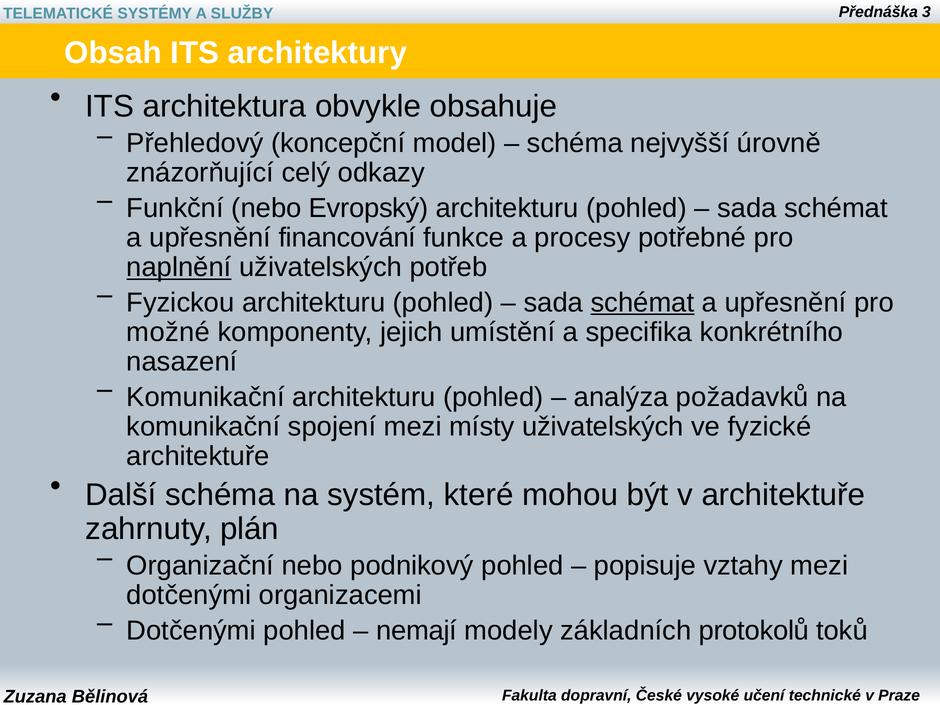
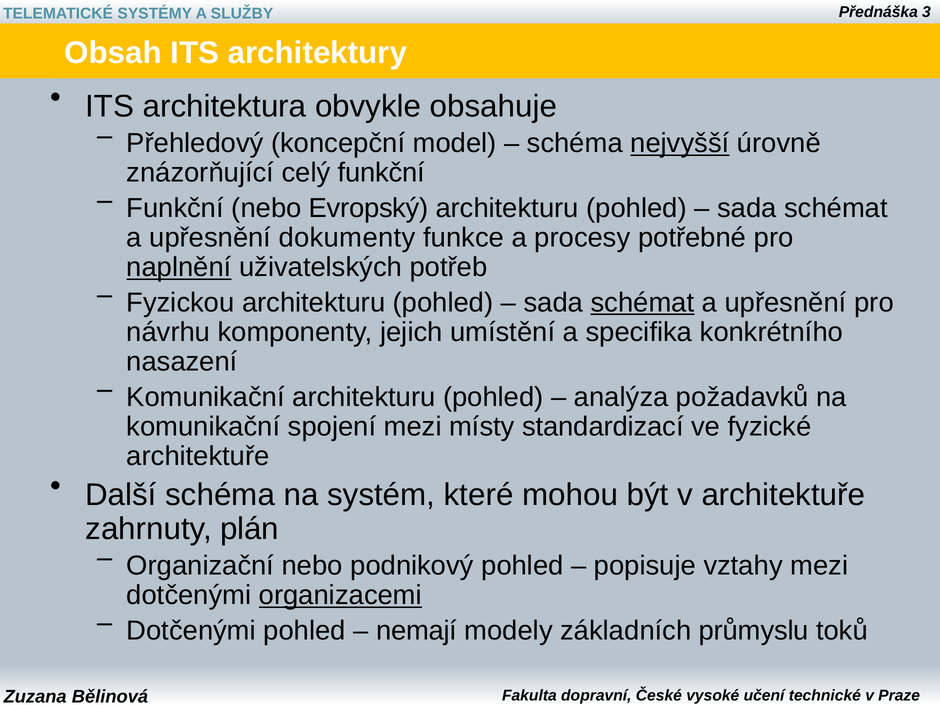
nejvyšší underline: none -> present
celý odkazy: odkazy -> funkční
financování: financování -> dokumenty
možné: možné -> návrhu
místy uživatelských: uživatelských -> standardizací
organizacemi underline: none -> present
protokolů: protokolů -> průmyslu
